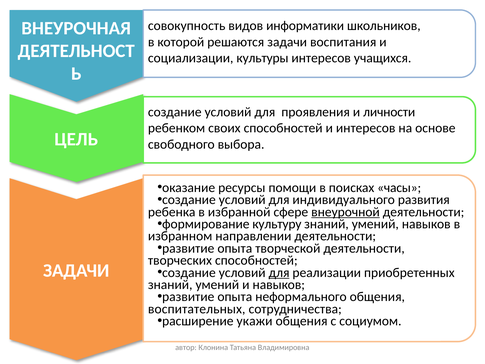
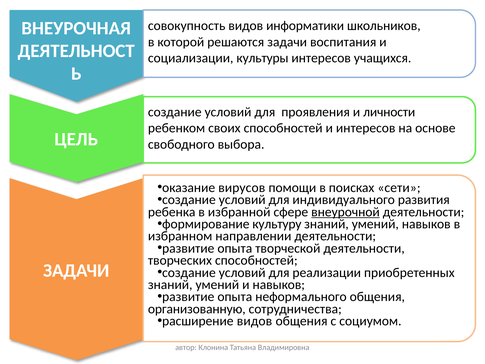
ресурсы: ресурсы -> вирусов
часы: часы -> сети
для at (279, 272) underline: present -> none
воспитательных: воспитательных -> организованную
расширение укажи: укажи -> видов
